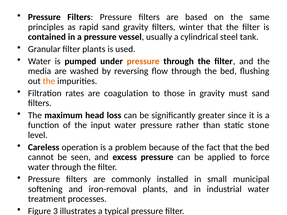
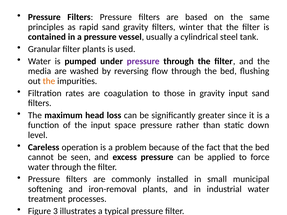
pressure at (143, 61) colour: orange -> purple
gravity must: must -> input
input water: water -> space
stone: stone -> down
